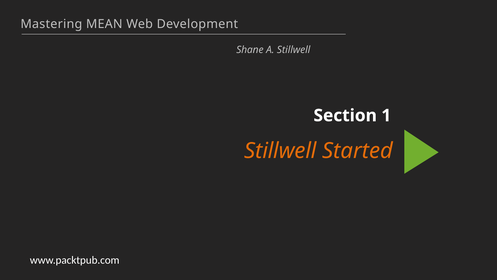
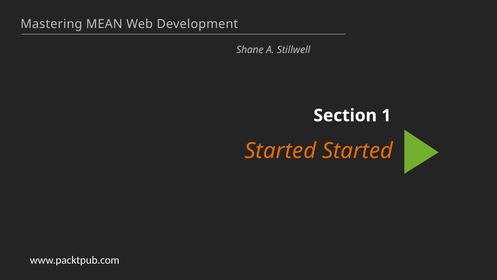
Stillwell at (280, 151): Stillwell -> Started
